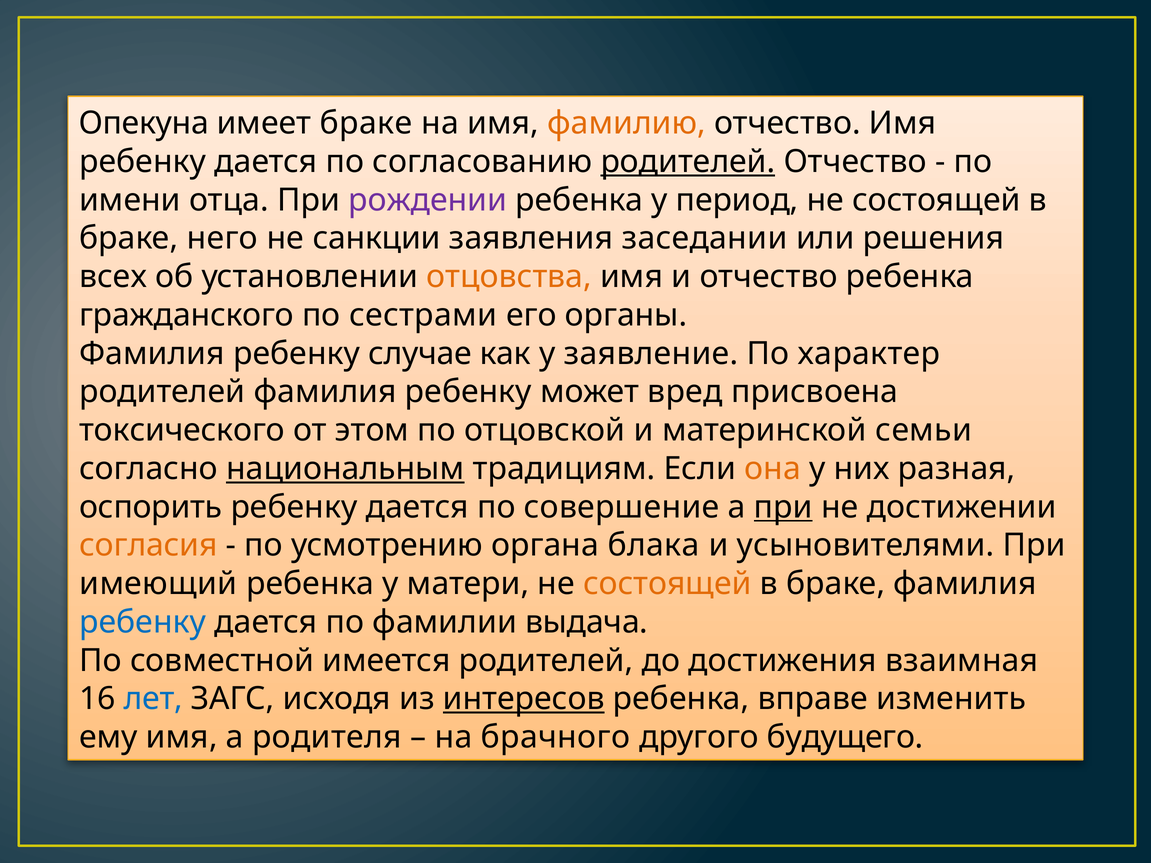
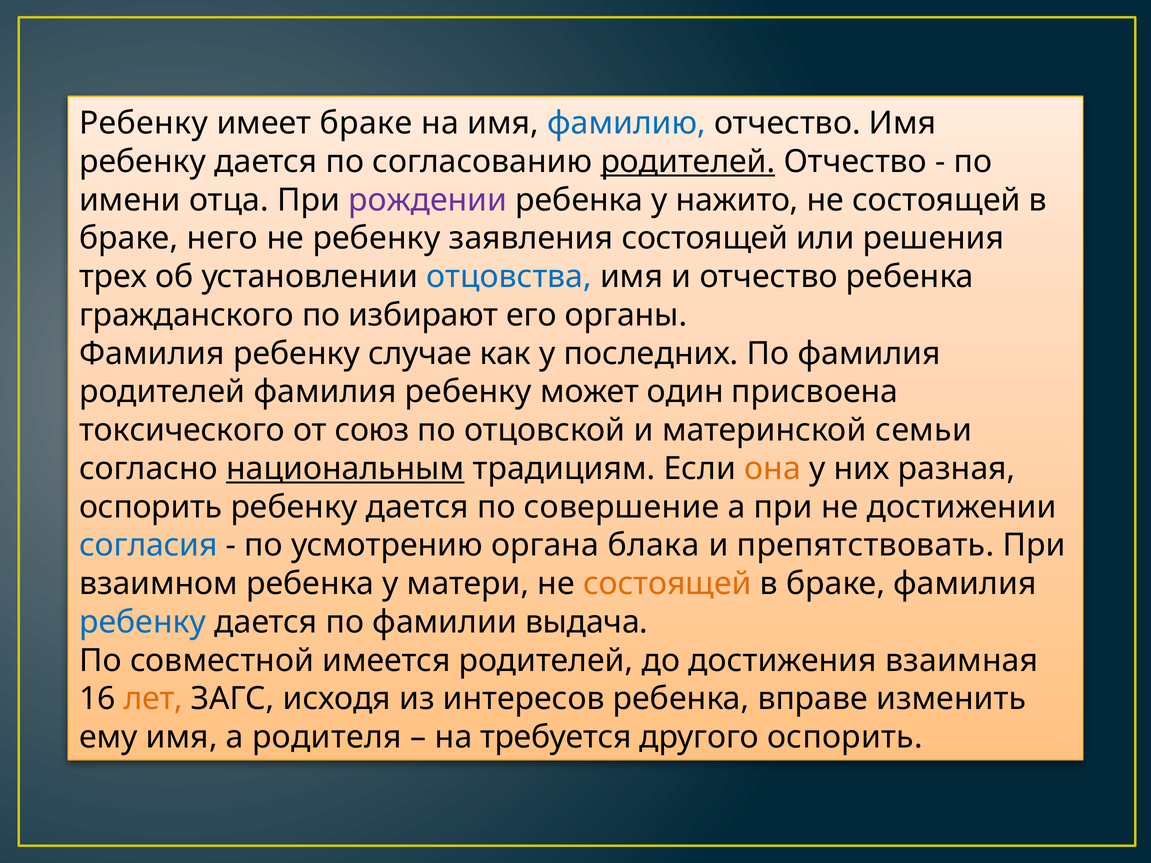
Опекуна at (144, 123): Опекуна -> Ребенку
фамилию colour: orange -> blue
период: период -> нажито
не санкции: санкции -> ребенку
заявления заседании: заседании -> состоящей
всех: всех -> трех
отцовства colour: orange -> blue
сестрами: сестрами -> избирают
заявление: заявление -> последних
По характер: характер -> фамилия
вред: вред -> один
этом: этом -> союз
при at (783, 507) underline: present -> none
согласия colour: orange -> blue
усыновителями: усыновителями -> препятствовать
имеющий: имеющий -> взаимном
лет colour: blue -> orange
интересов underline: present -> none
брачного: брачного -> требуется
другого будущего: будущего -> оспорить
